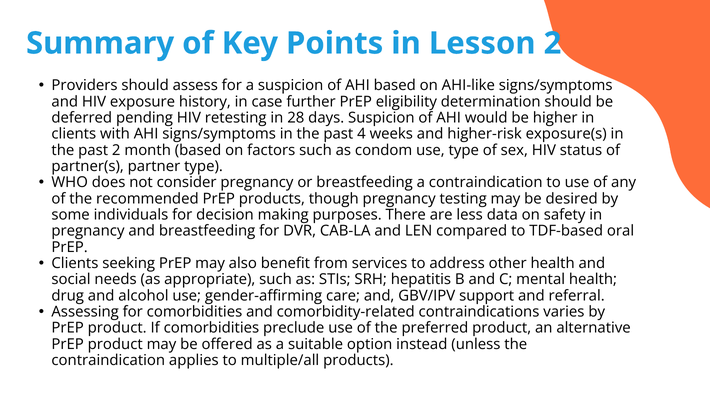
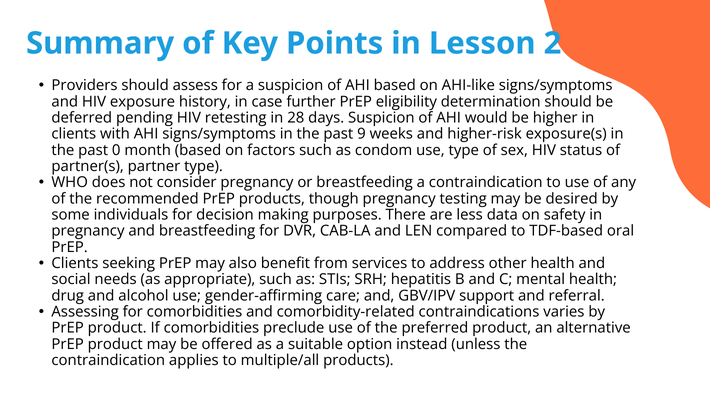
4: 4 -> 9
past 2: 2 -> 0
